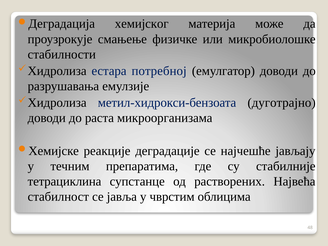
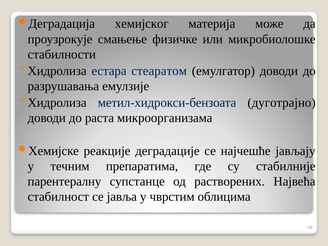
потребној: потребној -> стеаратом
тетрациклина: тетрациклина -> парентералну
